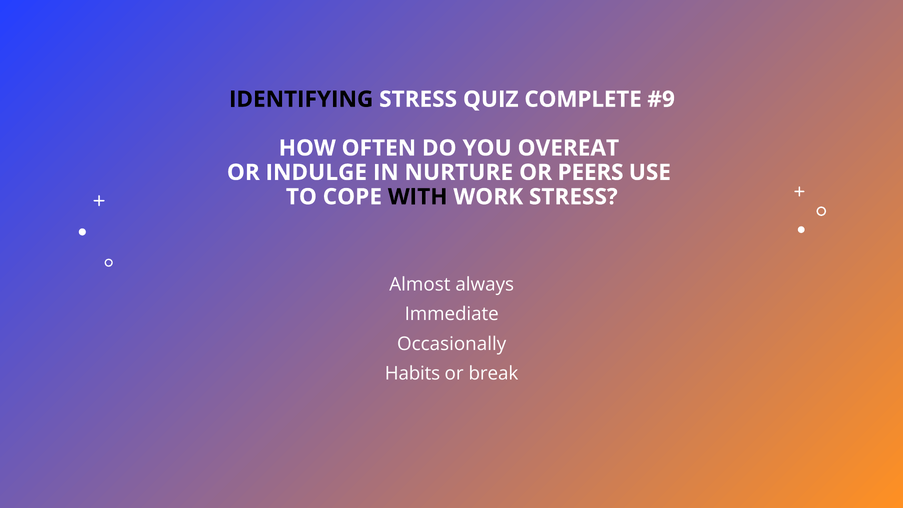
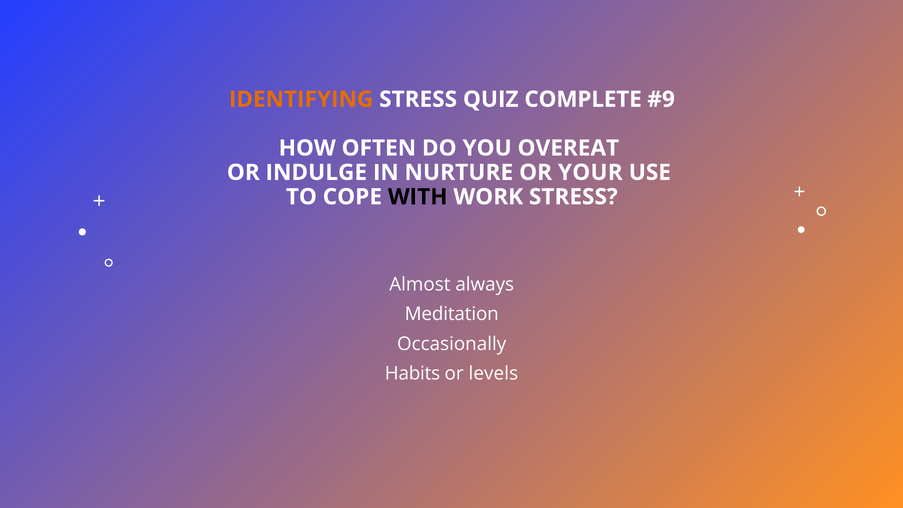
IDENTIFYING colour: black -> orange
PEERS: PEERS -> YOUR
Immediate: Immediate -> Meditation
break: break -> levels
